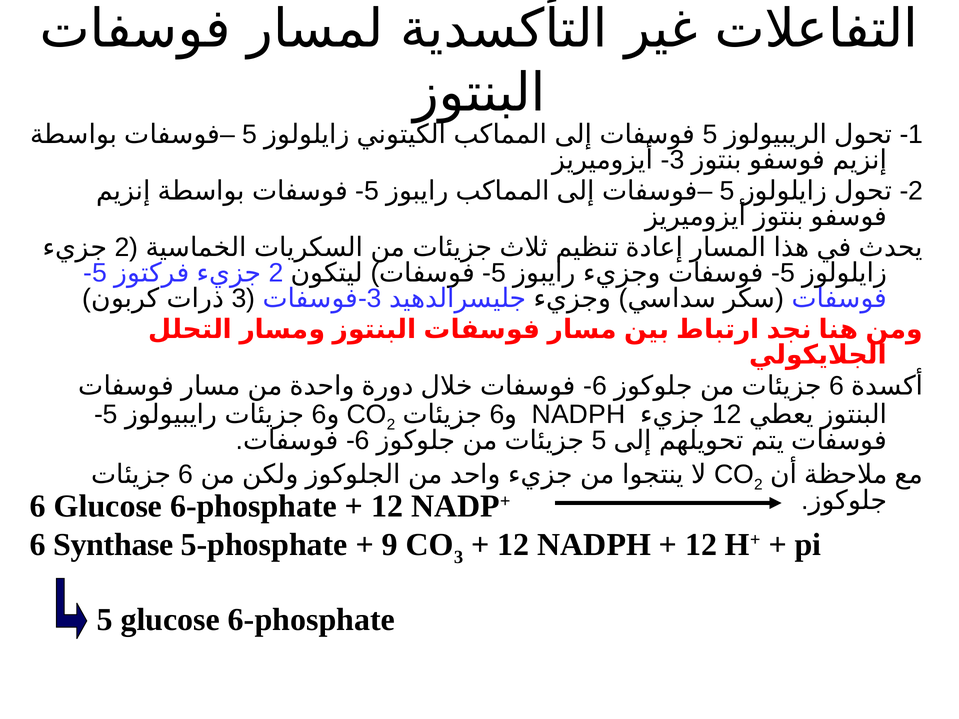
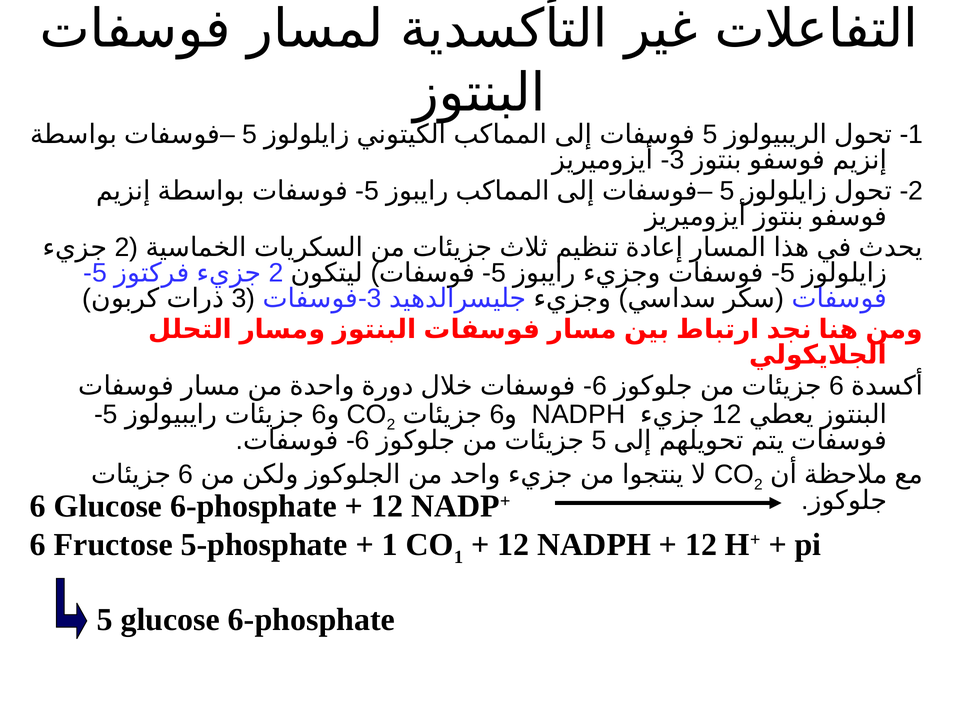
Synthase: Synthase -> Fructose
9 at (390, 545): 9 -> 1
3 at (459, 557): 3 -> 1
